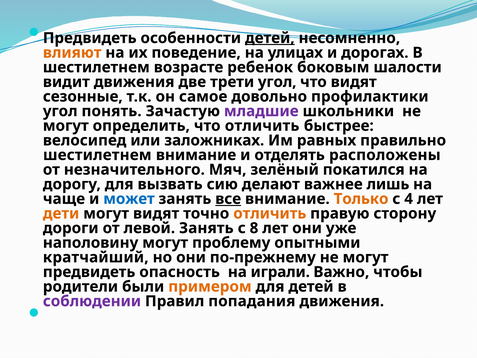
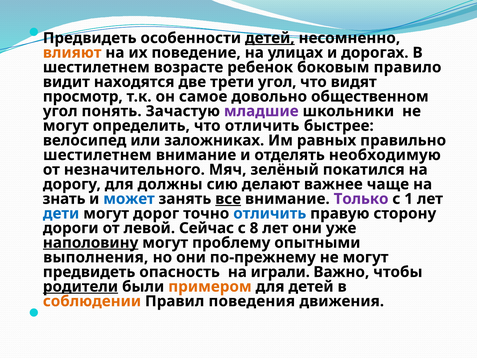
шалости: шалости -> правило
видит движения: движения -> находятся
сезонные: сезонные -> просмотр
профилактики: профилактики -> общественном
расположены: расположены -> необходимую
вызвать: вызвать -> должны
лишь: лишь -> чаще
чаще: чаще -> знать
Только colour: orange -> purple
4: 4 -> 1
дети colour: orange -> blue
могут видят: видят -> дорог
отличить at (270, 213) colour: orange -> blue
левой Занять: Занять -> Сейчас
наполовину underline: none -> present
кратчайший: кратчайший -> выполнения
родители underline: none -> present
соблюдении colour: purple -> orange
попадания: попадания -> поведения
